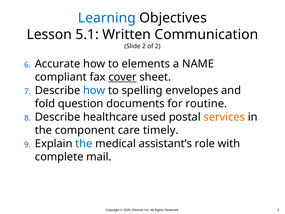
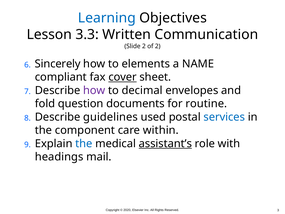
5.1: 5.1 -> 3.3
Accurate: Accurate -> Sincerely
how at (94, 90) colour: blue -> purple
spelling: spelling -> decimal
healthcare: healthcare -> guidelines
services colour: orange -> blue
timely: timely -> within
assistant’s underline: none -> present
complete: complete -> headings
